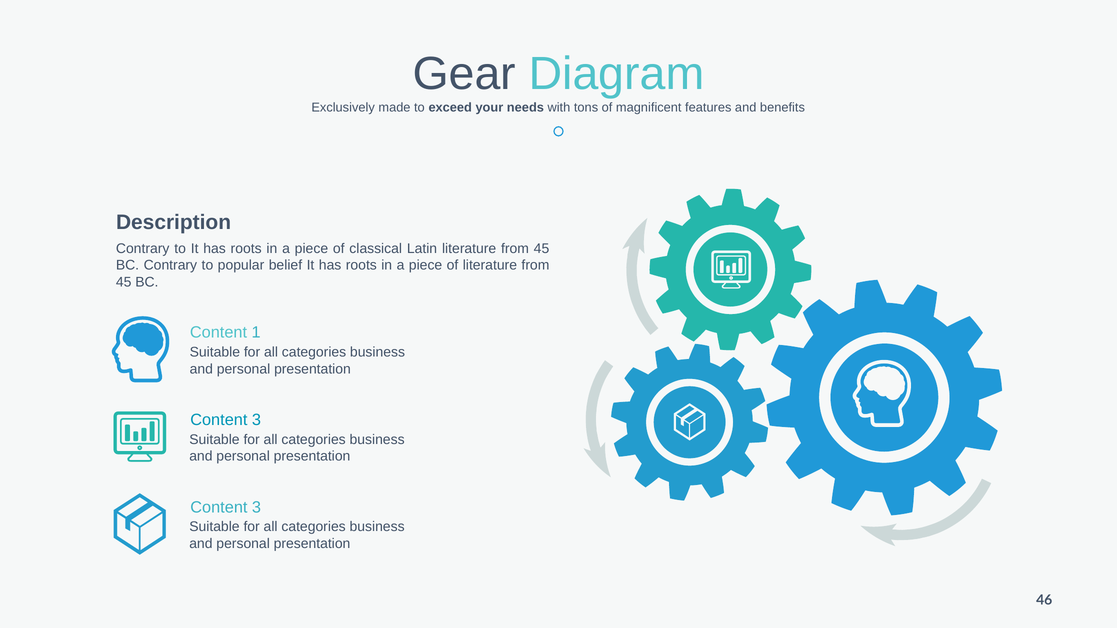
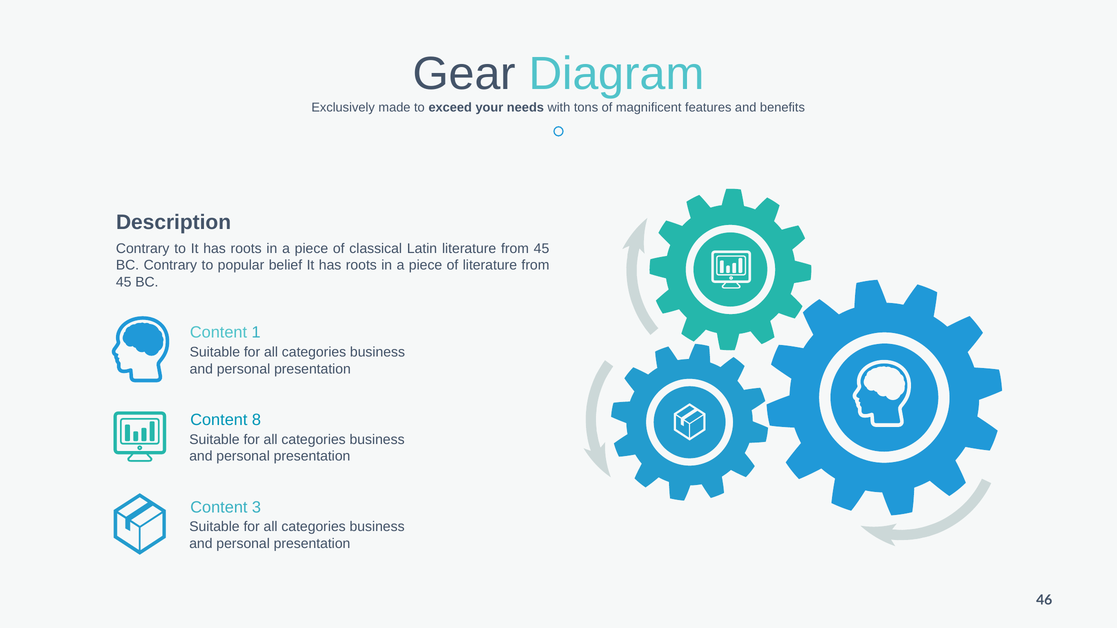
3 at (256, 420): 3 -> 8
